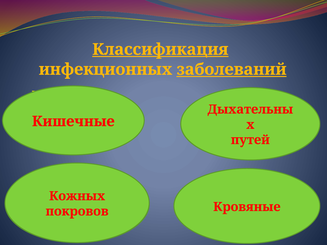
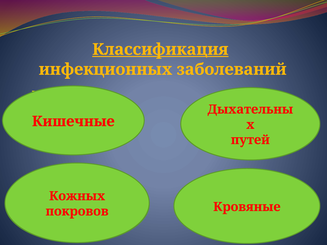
заболеваний underline: present -> none
